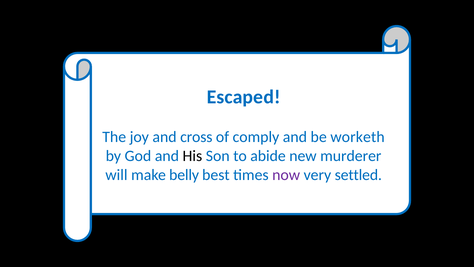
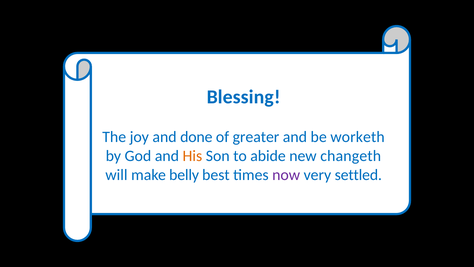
Escaped: Escaped -> Blessing
cross: cross -> done
comply: comply -> greater
His colour: black -> orange
murderer: murderer -> changeth
